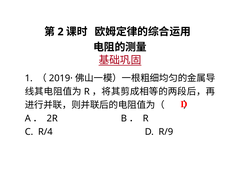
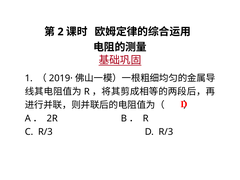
C R/4: R/4 -> R/3
D R/9: R/9 -> R/3
